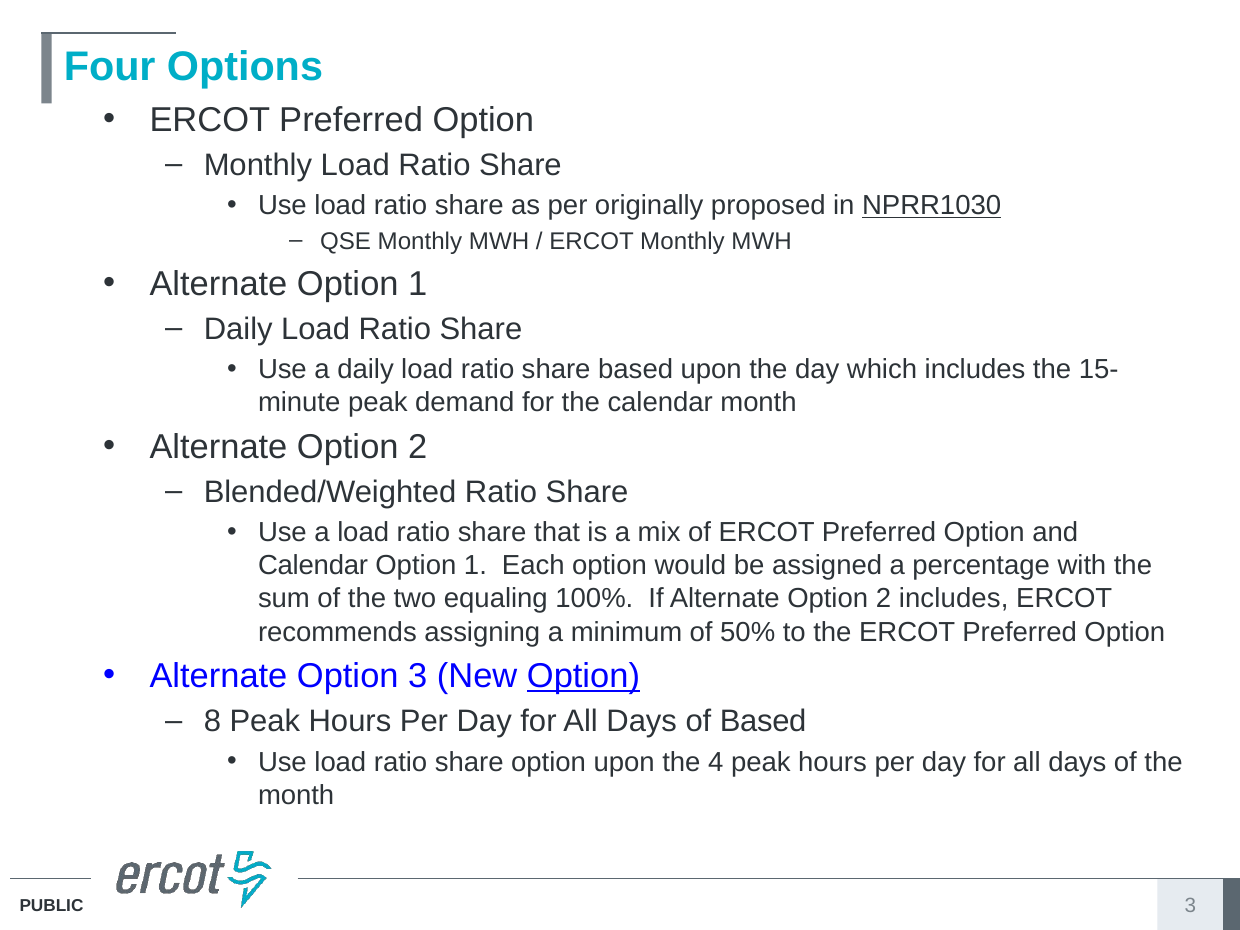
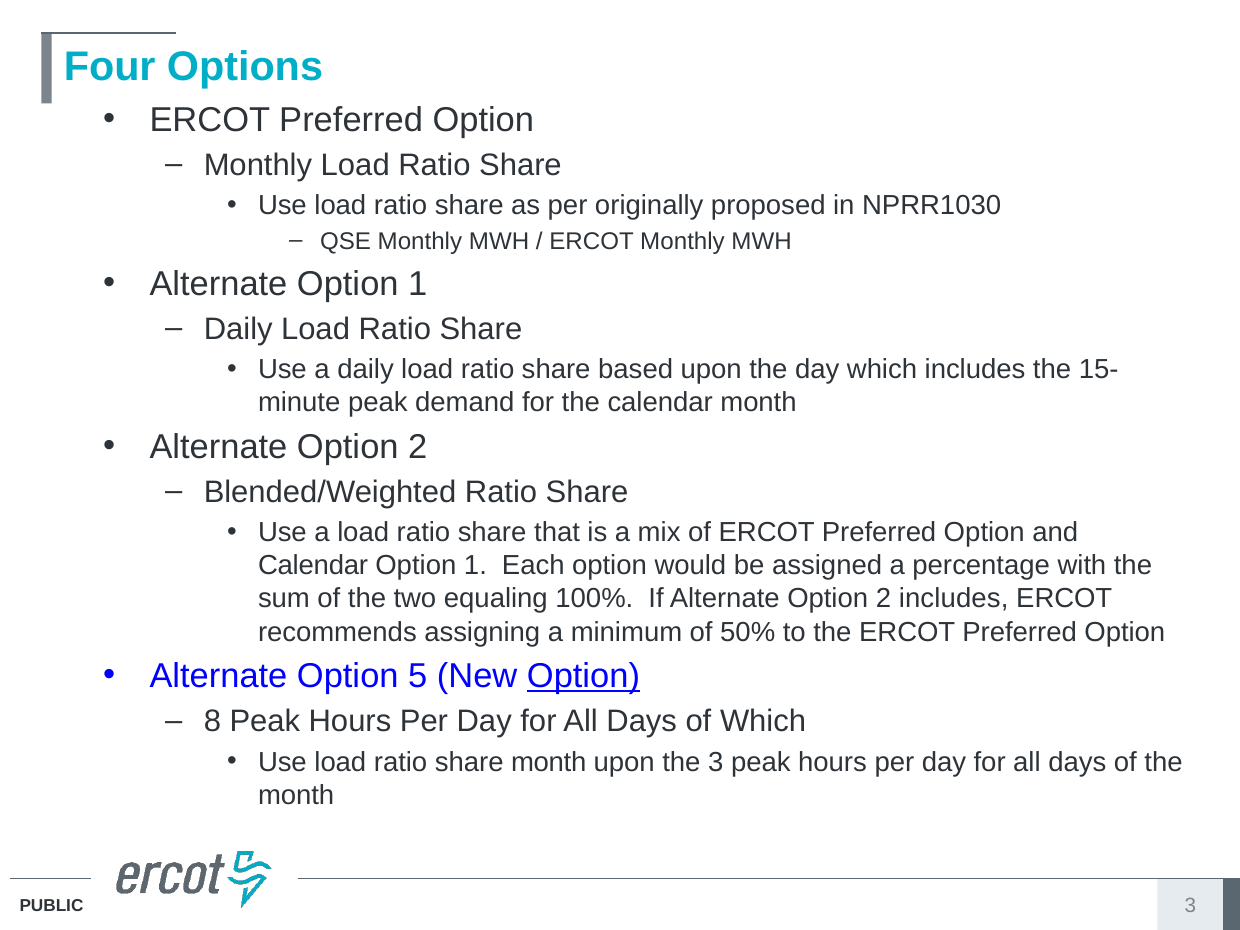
NPRR1030 underline: present -> none
Option 3: 3 -> 5
of Based: Based -> Which
share option: option -> month
the 4: 4 -> 3
